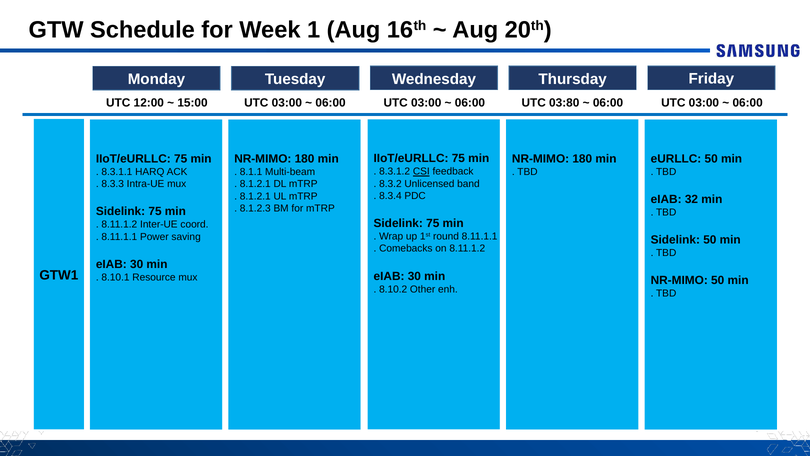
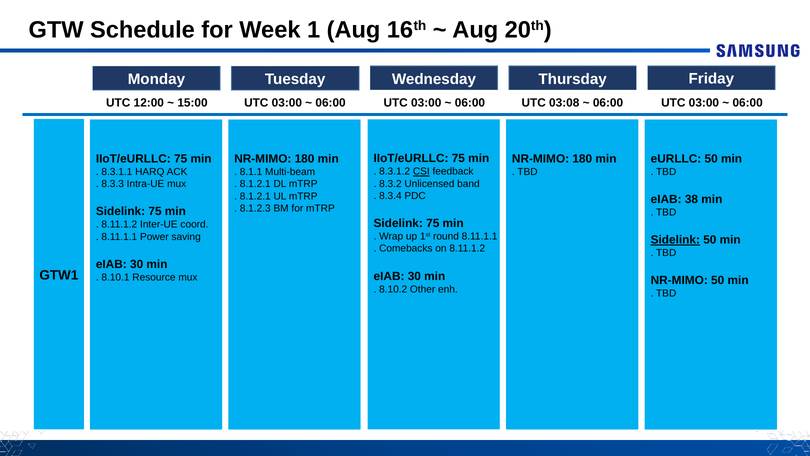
03:80: 03:80 -> 03:08
32: 32 -> 38
Sidelink at (675, 240) underline: none -> present
